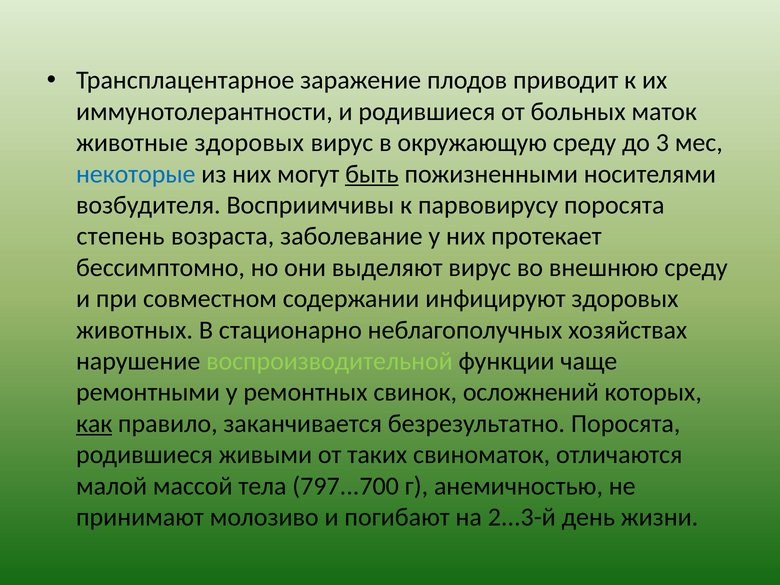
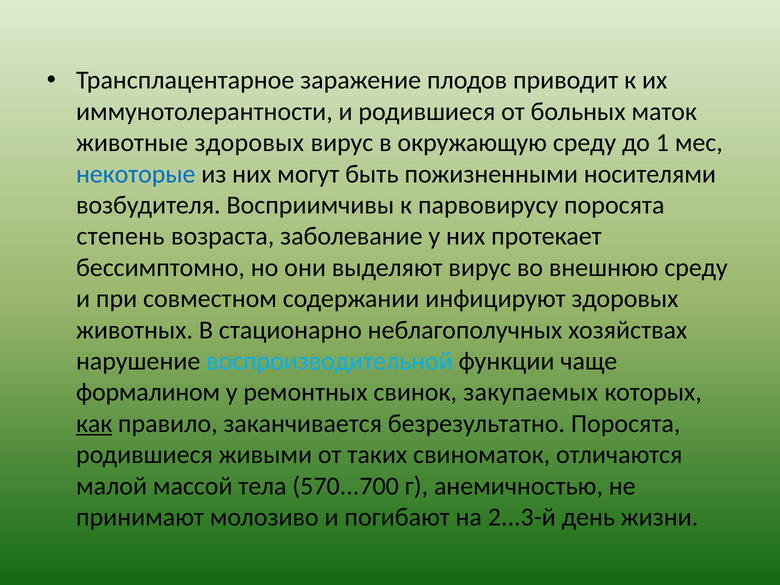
3: 3 -> 1
быть underline: present -> none
воспроизводительной colour: light green -> light blue
ремонтными: ремонтными -> формалином
осложнений: осложнений -> закупаемых
797...700: 797...700 -> 570...700
